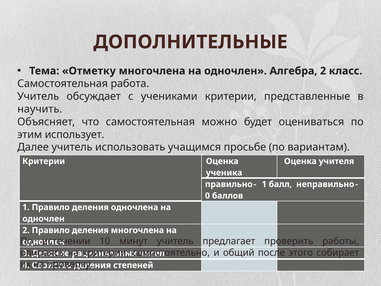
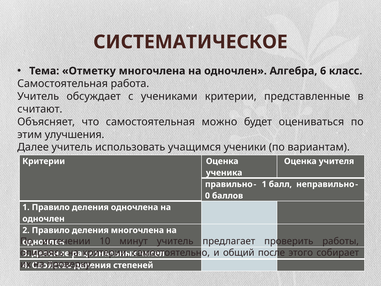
ДОПОЛНИТЕЛЬНЫЕ: ДОПОЛНИТЕЛЬНЫЕ -> СИСТЕМАТИЧЕСКОЕ
Алгебра 2: 2 -> 6
научить: научить -> считают
использует: использует -> улучшения
просьбе: просьбе -> ученики
